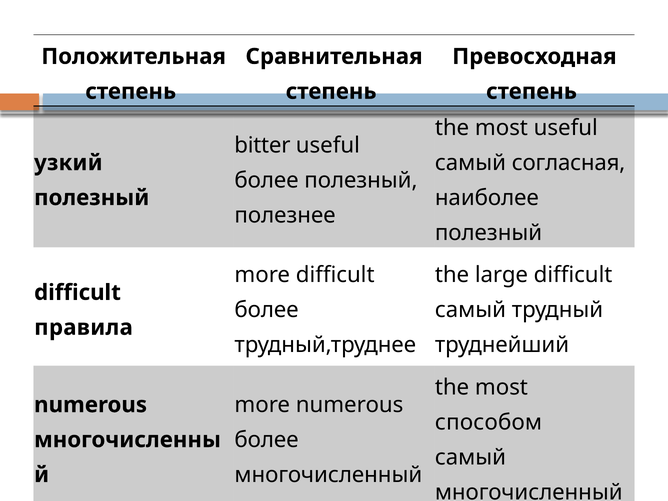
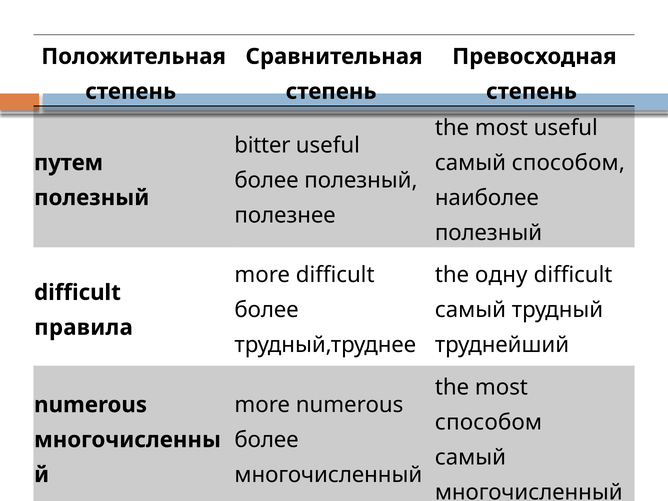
самый согласная: согласная -> способом
узкий: узкий -> путем
large: large -> одну
